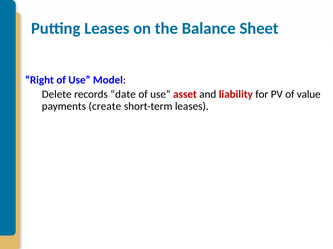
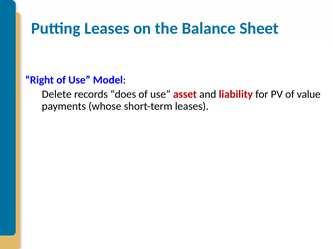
date: date -> does
create: create -> whose
